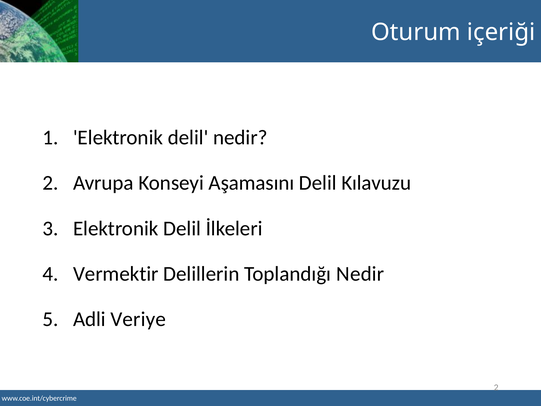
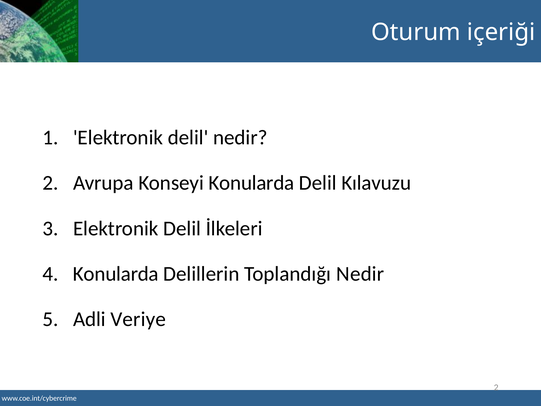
Konseyi Aşamasını: Aşamasını -> Konularda
Vermektir at (116, 274): Vermektir -> Konularda
